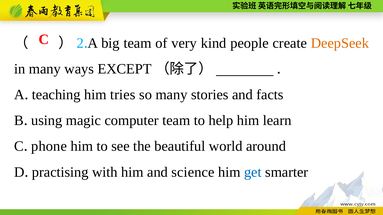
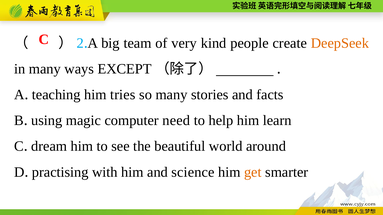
computer team: team -> need
phone: phone -> dream
get colour: blue -> orange
